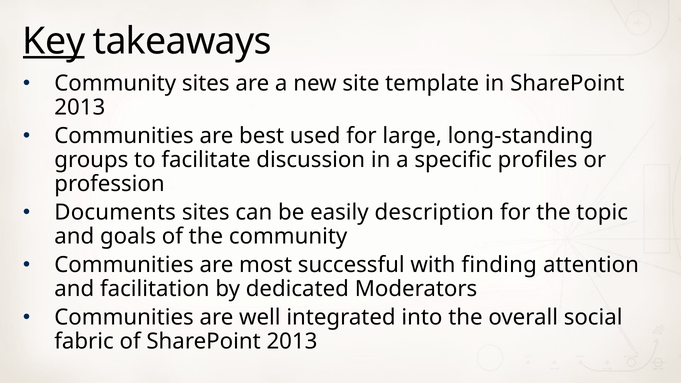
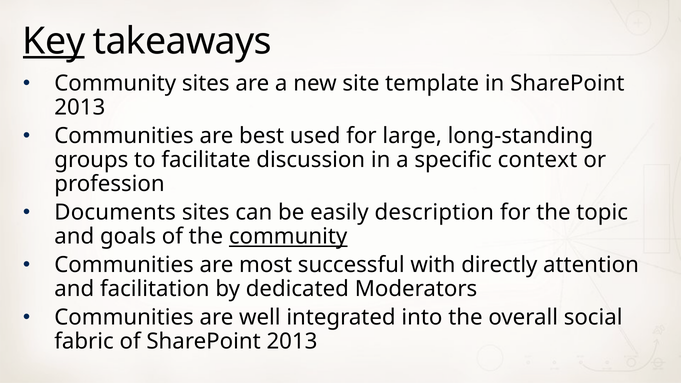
profiles: profiles -> context
community at (288, 237) underline: none -> present
finding: finding -> directly
